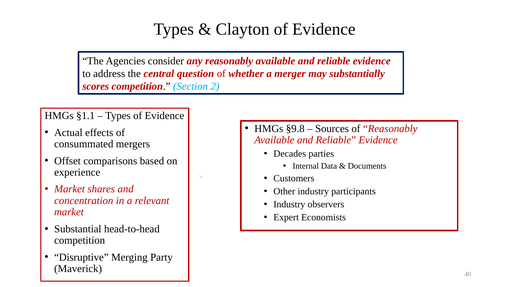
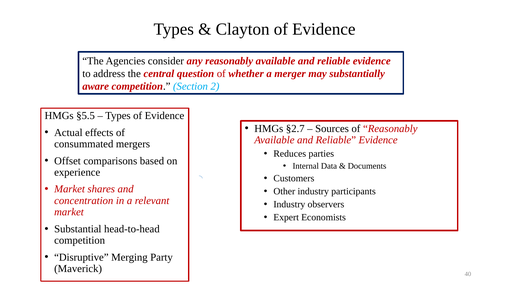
scores: scores -> aware
§1.1: §1.1 -> §5.5
§9.8: §9.8 -> §2.7
Decades: Decades -> Reduces
